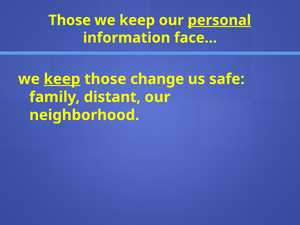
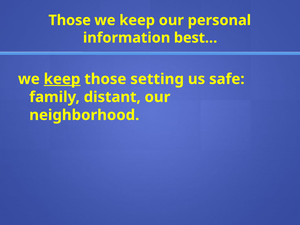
personal underline: present -> none
face…: face… -> best…
change: change -> setting
